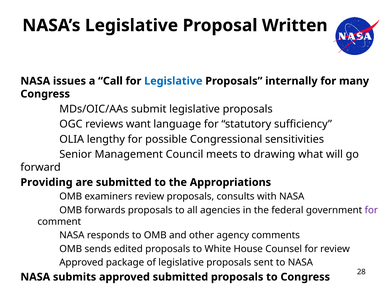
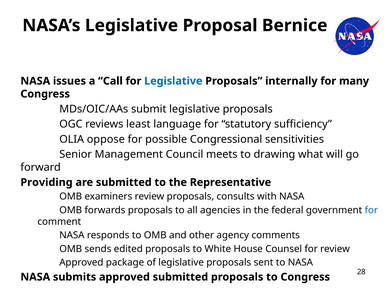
Written: Written -> Bernice
want: want -> least
lengthy: lengthy -> oppose
Appropriations: Appropriations -> Representative
for at (371, 211) colour: purple -> blue
